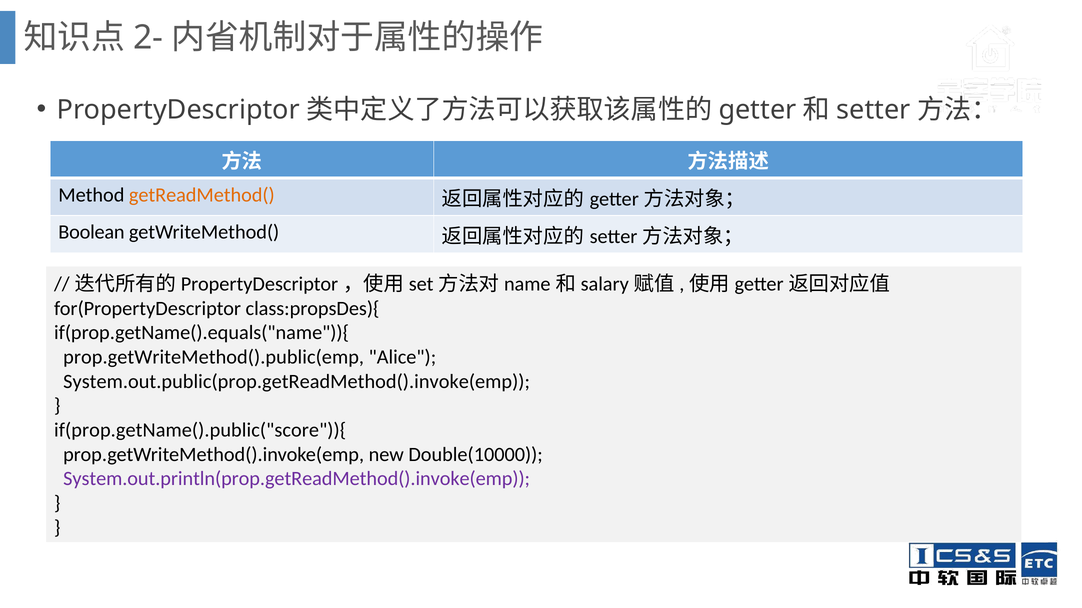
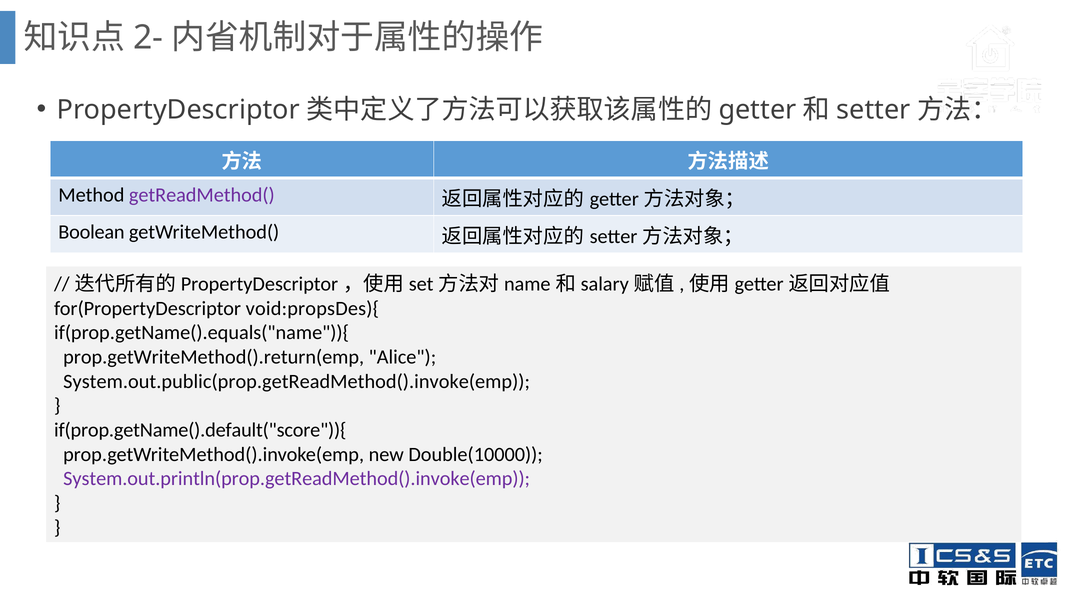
getReadMethod( colour: orange -> purple
class:propsDes){: class:propsDes){ -> void:propsDes){
prop.getWriteMethod().public(emp: prop.getWriteMethod().public(emp -> prop.getWriteMethod().return(emp
if(prop.getName().public("score")){: if(prop.getName().public("score")){ -> if(prop.getName().default("score")){
